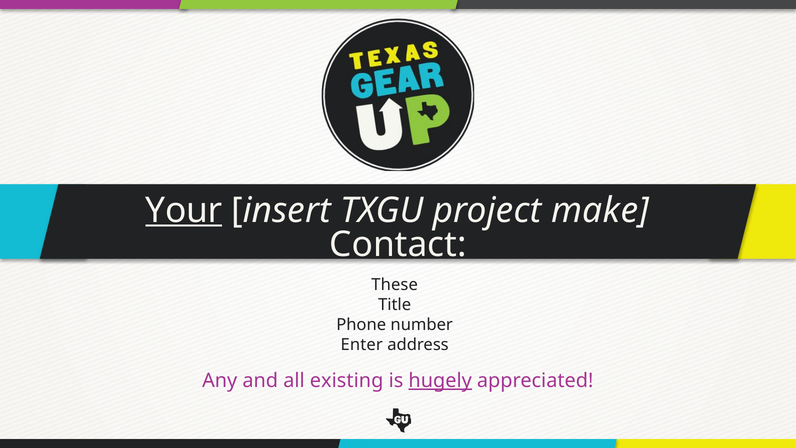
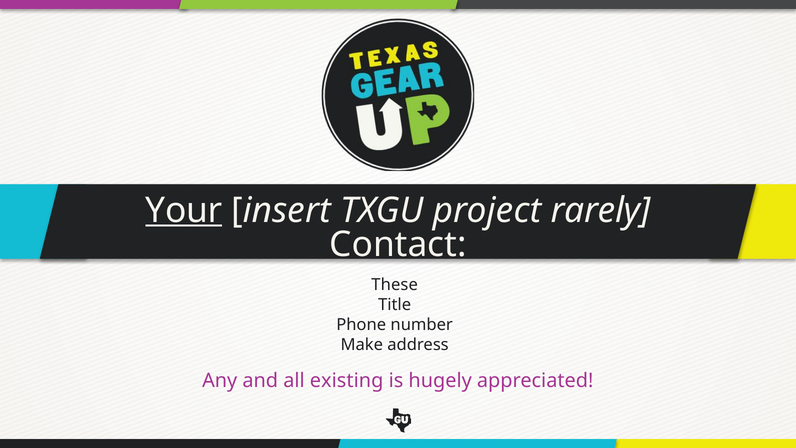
make: make -> rarely
Enter: Enter -> Make
hugely underline: present -> none
